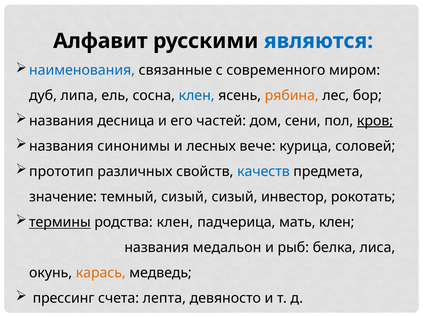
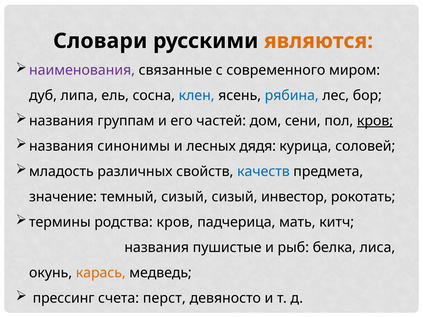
Алфавит: Алфавит -> Словари
являются colour: blue -> orange
наименования colour: blue -> purple
рябина colour: orange -> blue
десница: десница -> группам
вече: вече -> дядя
прототип: прототип -> младость
термины underline: present -> none
родства клен: клен -> кров
мать клен: клен -> китч
медальон: медальон -> пушистые
лепта: лепта -> перст
